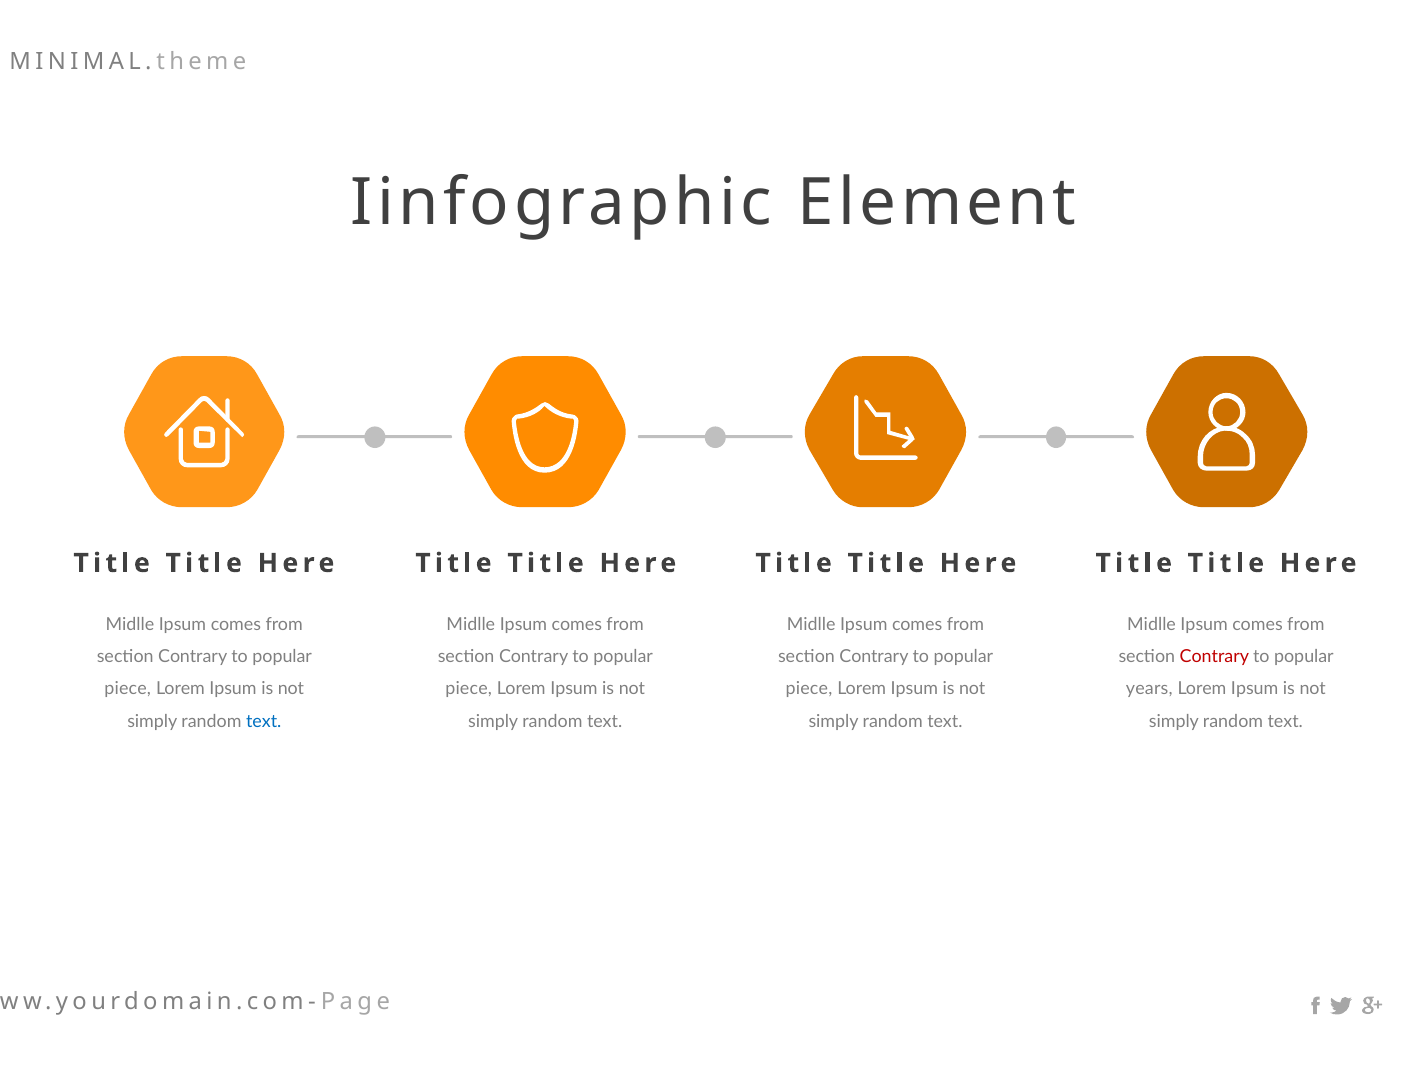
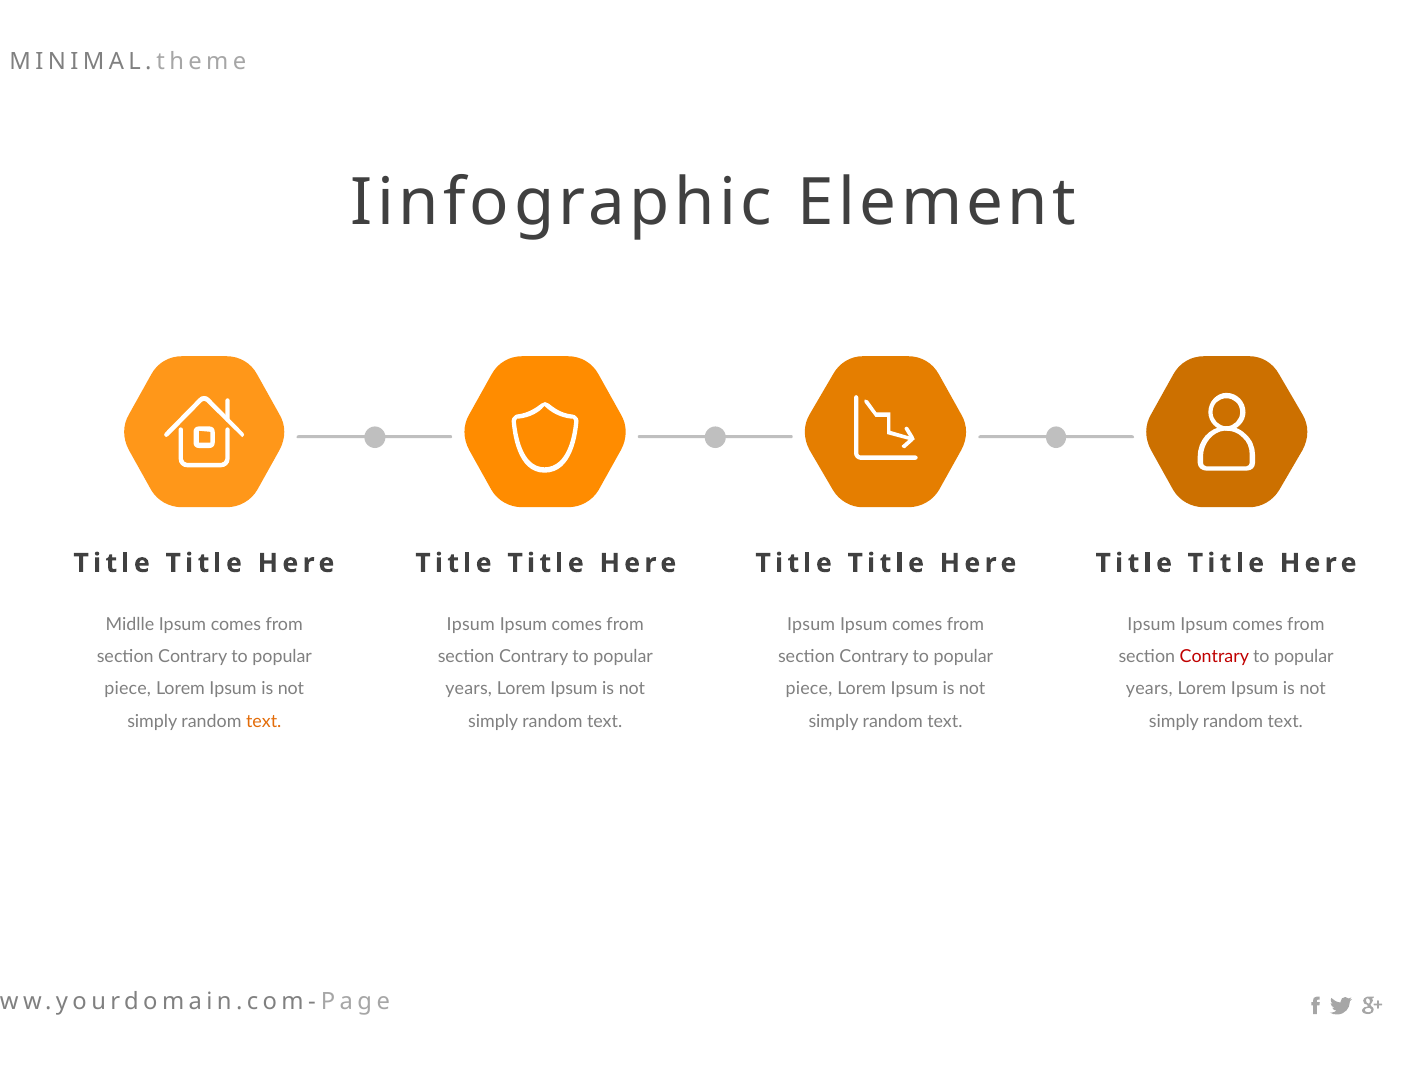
Midlle at (471, 625): Midlle -> Ipsum
Midlle at (811, 625): Midlle -> Ipsum
Midlle at (1152, 625): Midlle -> Ipsum
piece at (469, 689): piece -> years
text at (264, 721) colour: blue -> orange
